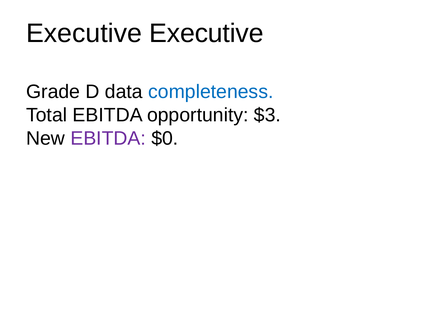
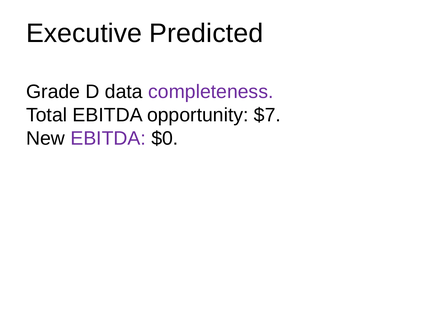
Executive Executive: Executive -> Predicted
completeness colour: blue -> purple
$3: $3 -> $7
